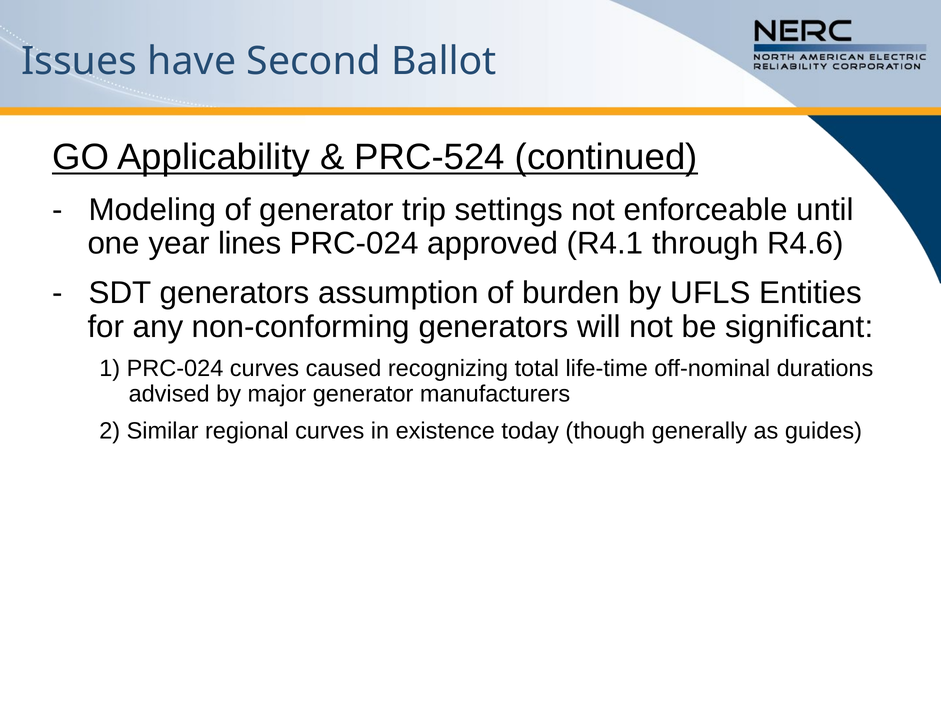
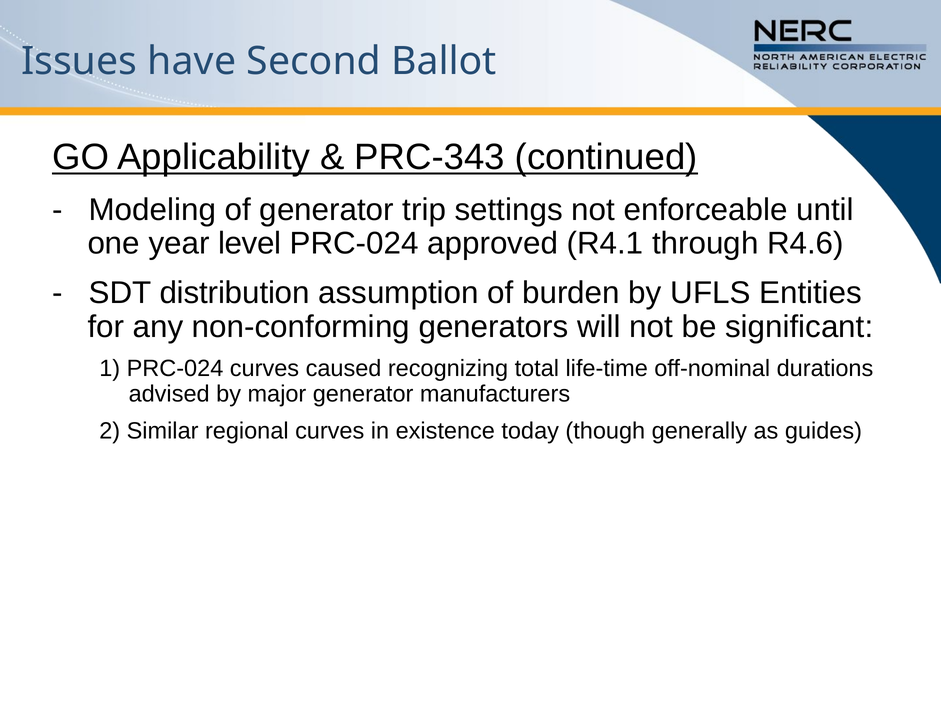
PRC-524: PRC-524 -> PRC-343
lines: lines -> level
SDT generators: generators -> distribution
